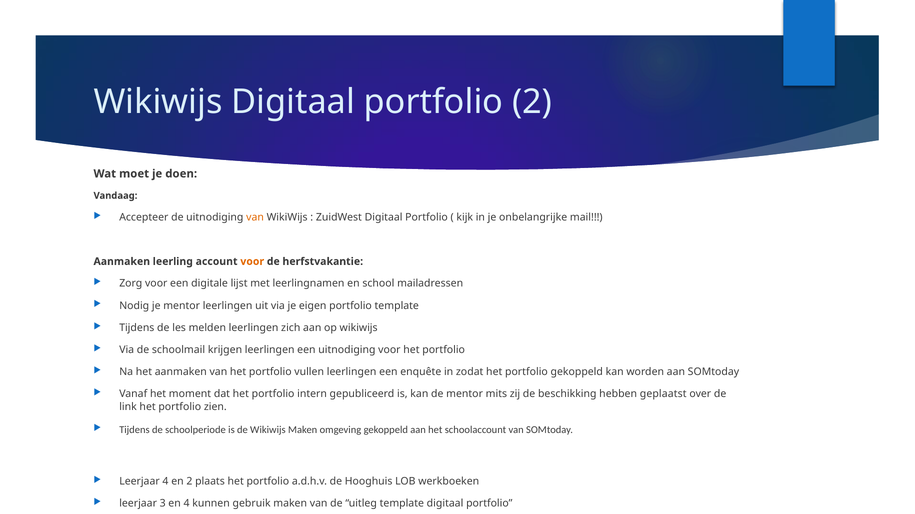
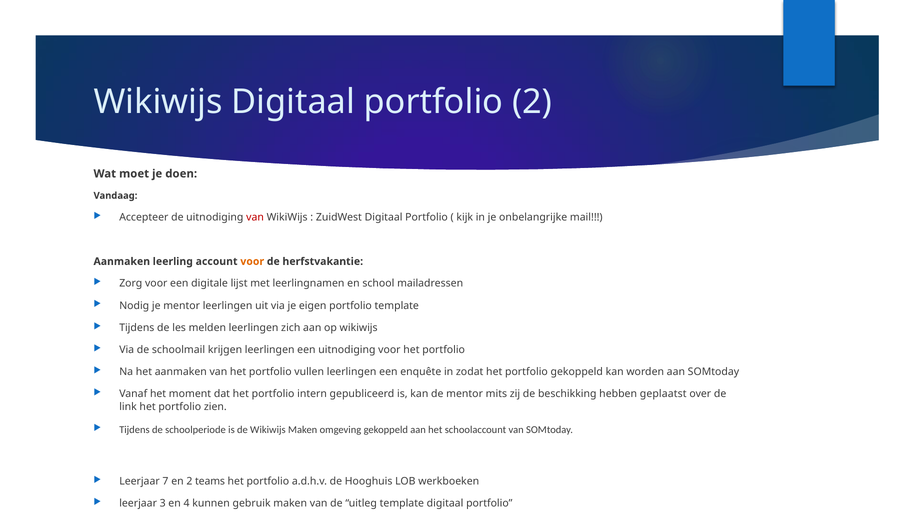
van at (255, 218) colour: orange -> red
Leerjaar 4: 4 -> 7
plaats: plaats -> teams
